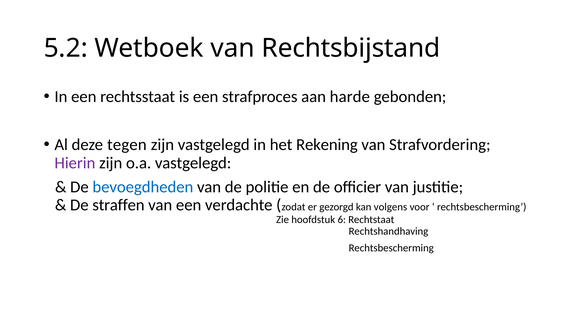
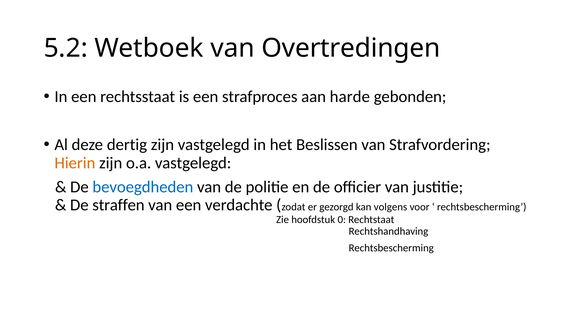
Rechtsbijstand: Rechtsbijstand -> Overtredingen
tegen: tegen -> dertig
Rekening: Rekening -> Beslissen
Hierin colour: purple -> orange
6: 6 -> 0
